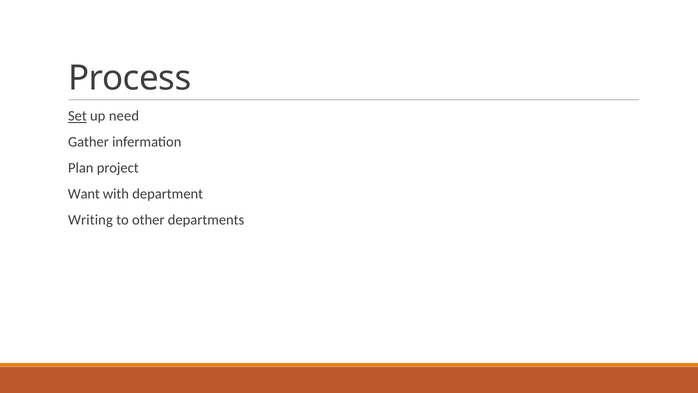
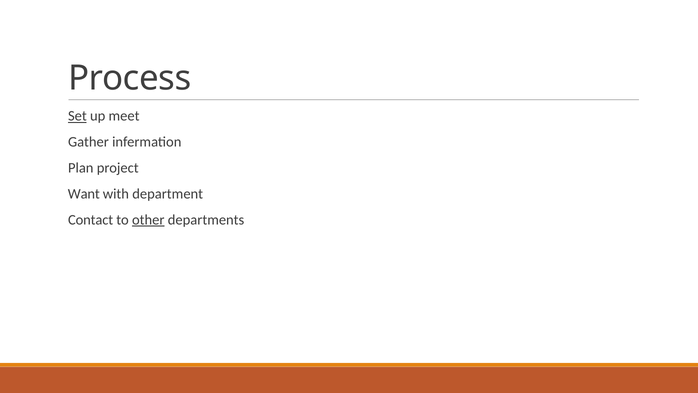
need: need -> meet
Writing: Writing -> Contact
other underline: none -> present
